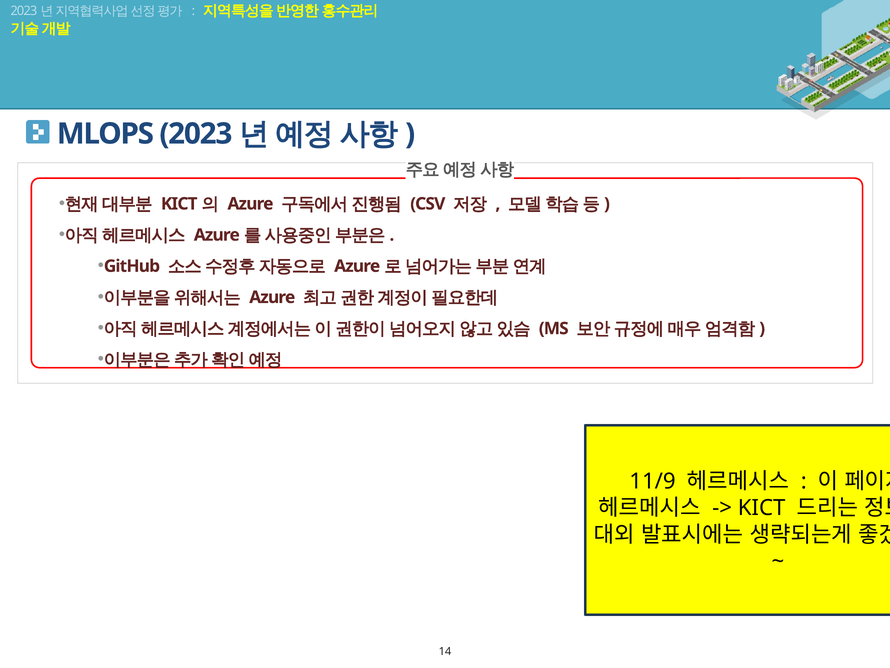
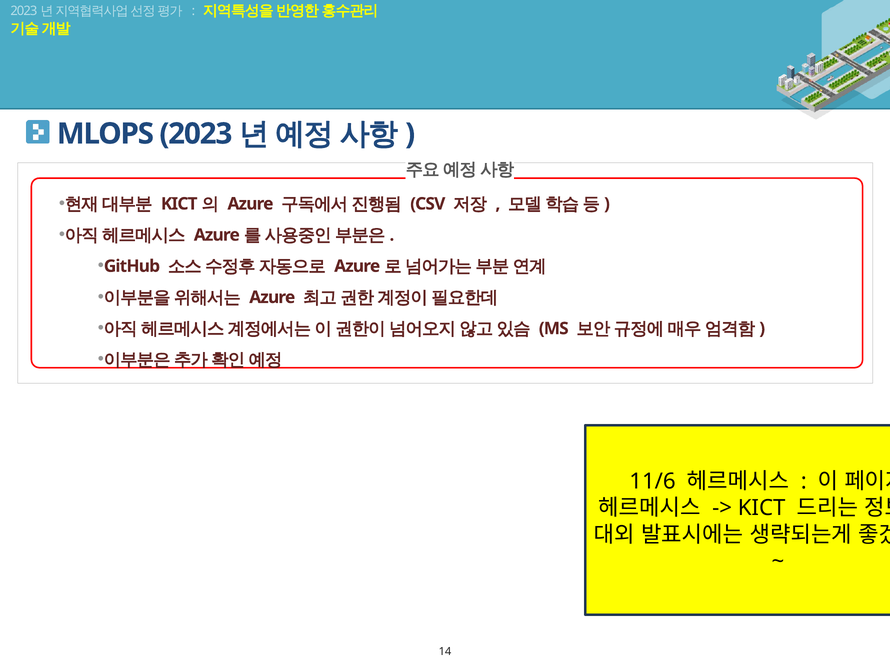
11/9: 11/9 -> 11/6
